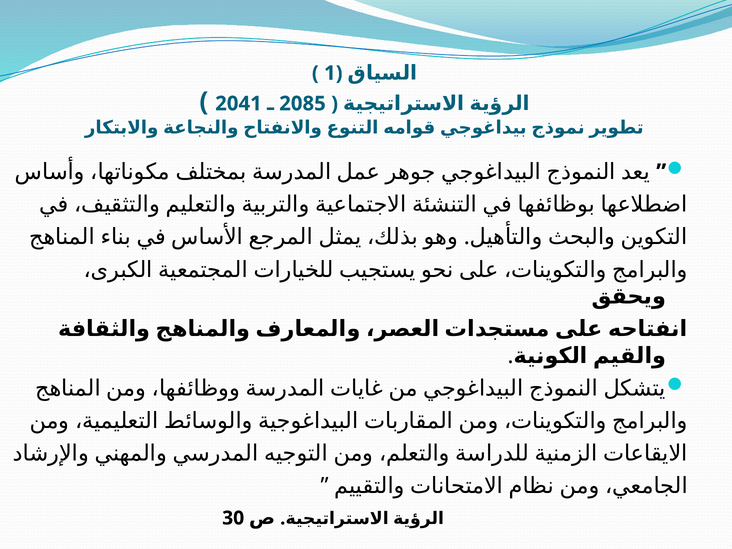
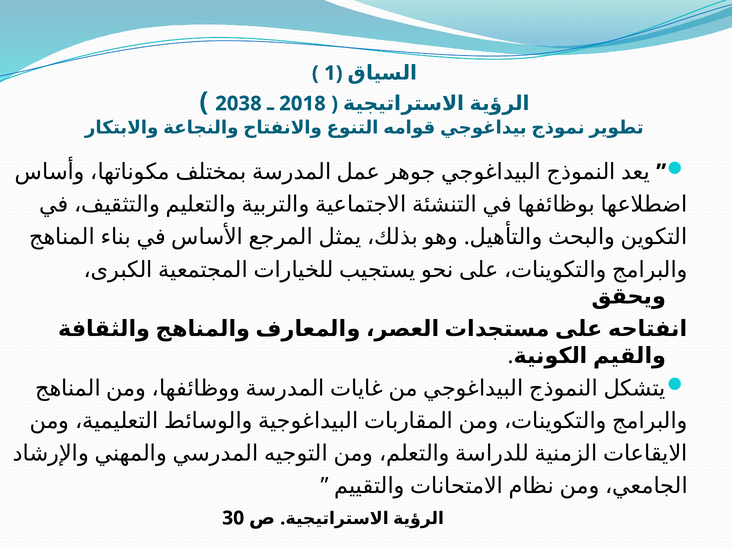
2041: 2041 -> 2038
2085: 2085 -> 2018
